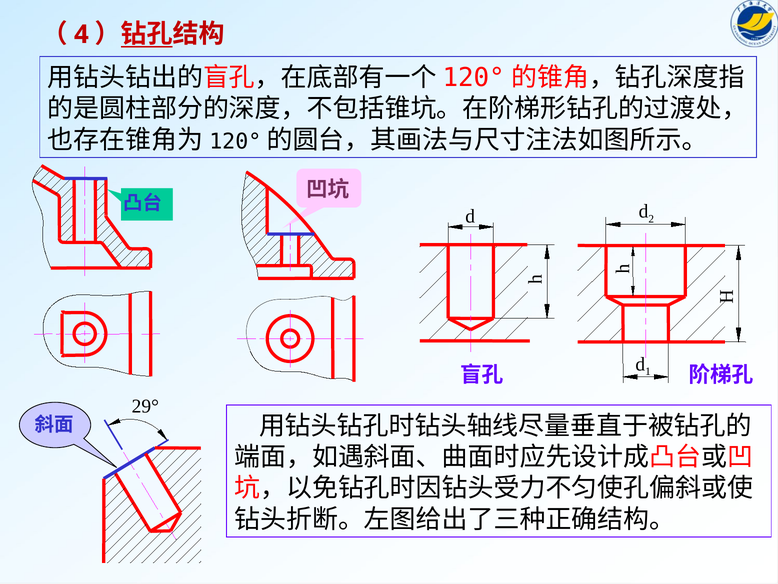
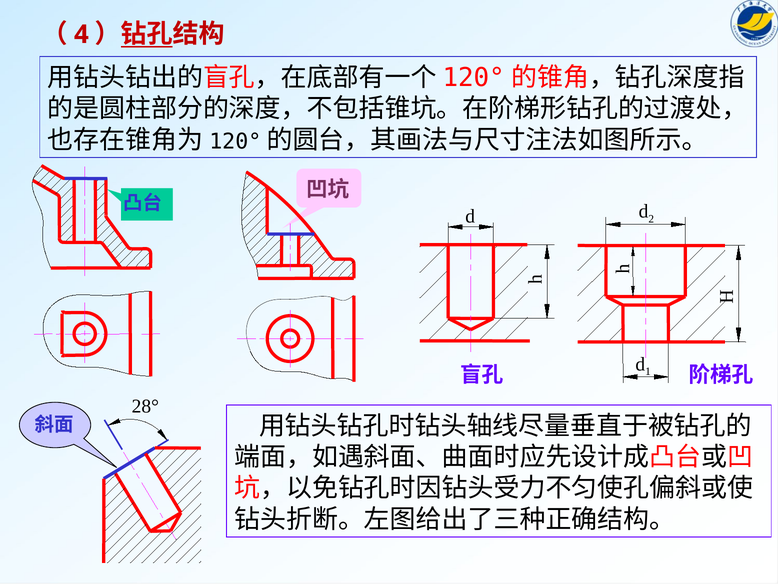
29°: 29° -> 28°
